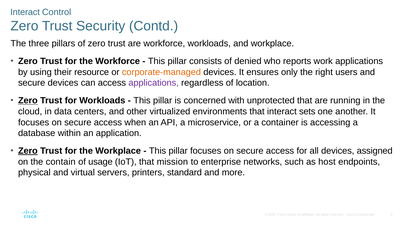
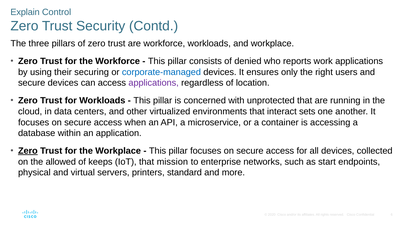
Interact at (25, 12): Interact -> Explain
resource: resource -> securing
corporate-managed colour: orange -> blue
Zero at (28, 101) underline: present -> none
assigned: assigned -> collected
contain: contain -> allowed
usage: usage -> keeps
host: host -> start
